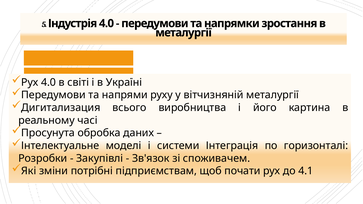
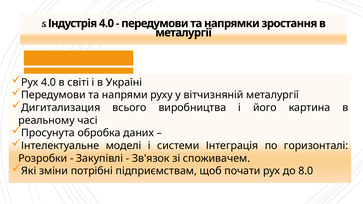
4.1: 4.1 -> 8.0
